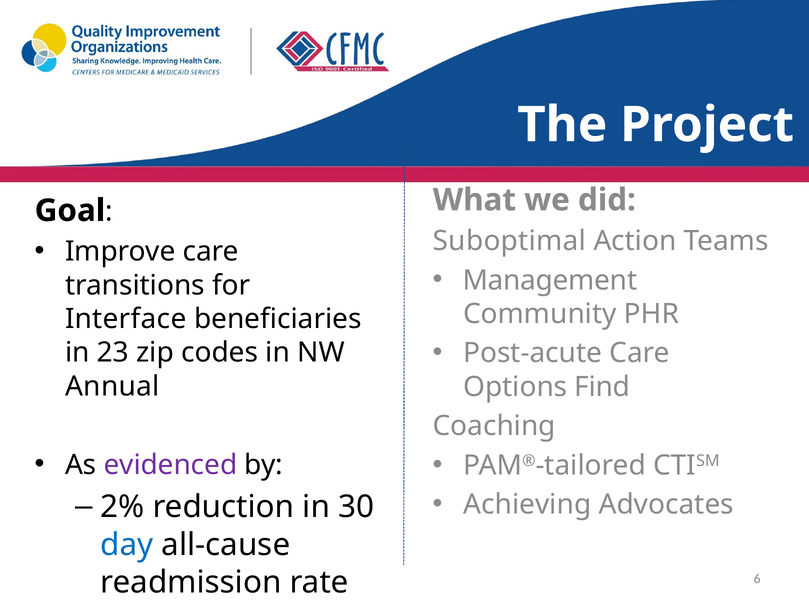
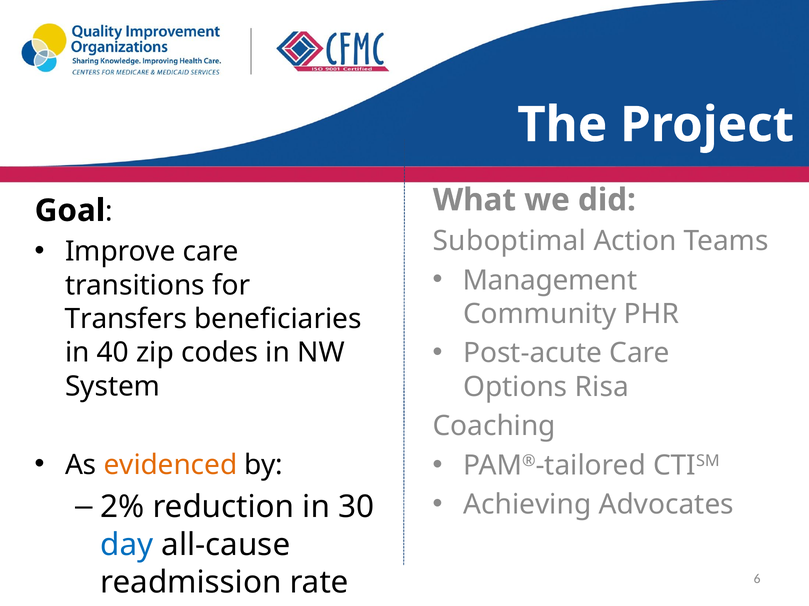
Interface: Interface -> Transfers
23: 23 -> 40
Annual: Annual -> System
Find: Find -> Risa
evidenced colour: purple -> orange
